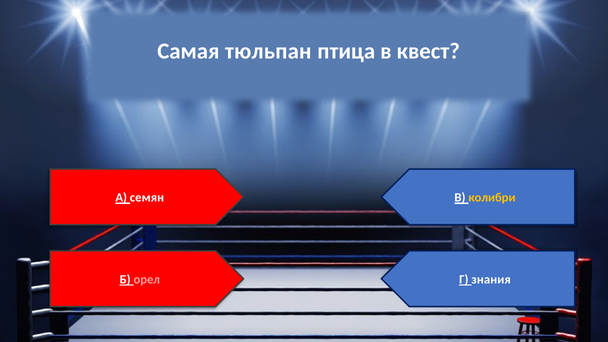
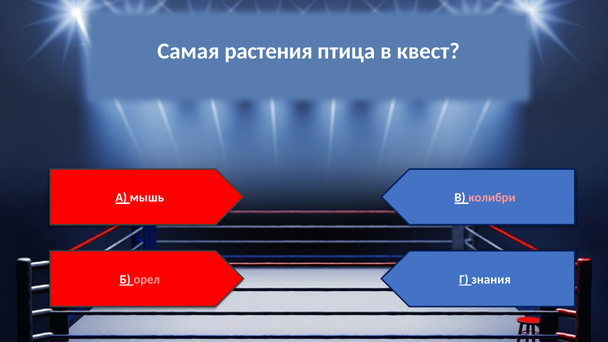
тюльпан: тюльпан -> растения
семян: семян -> мышь
колибри colour: yellow -> pink
